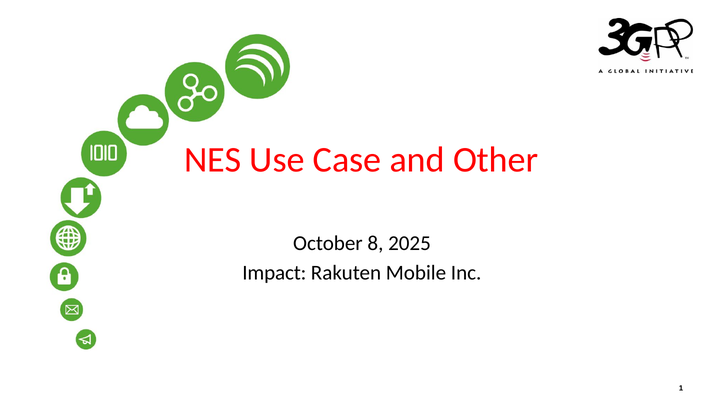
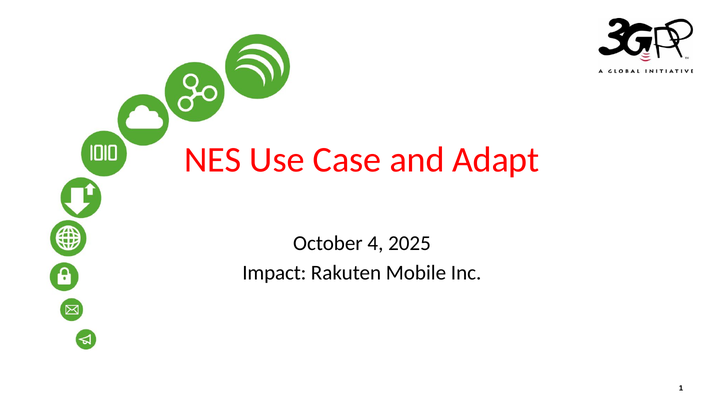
Other: Other -> Adapt
8: 8 -> 4
